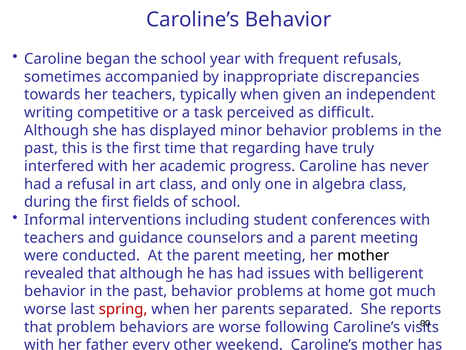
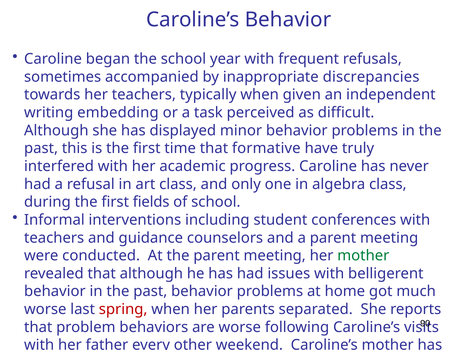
competitive: competitive -> embedding
regarding: regarding -> formative
mother at (363, 255) colour: black -> green
